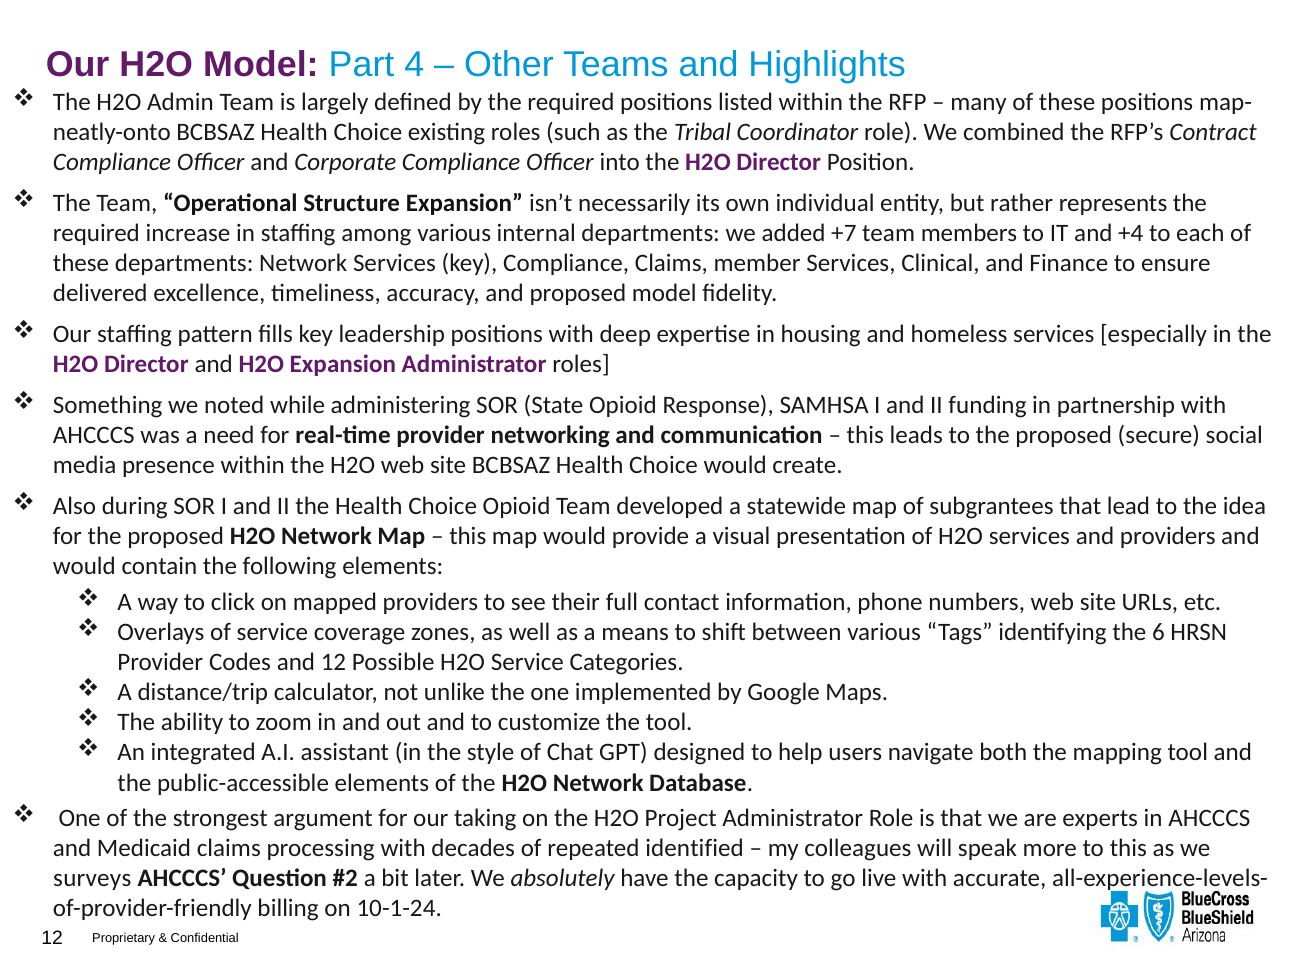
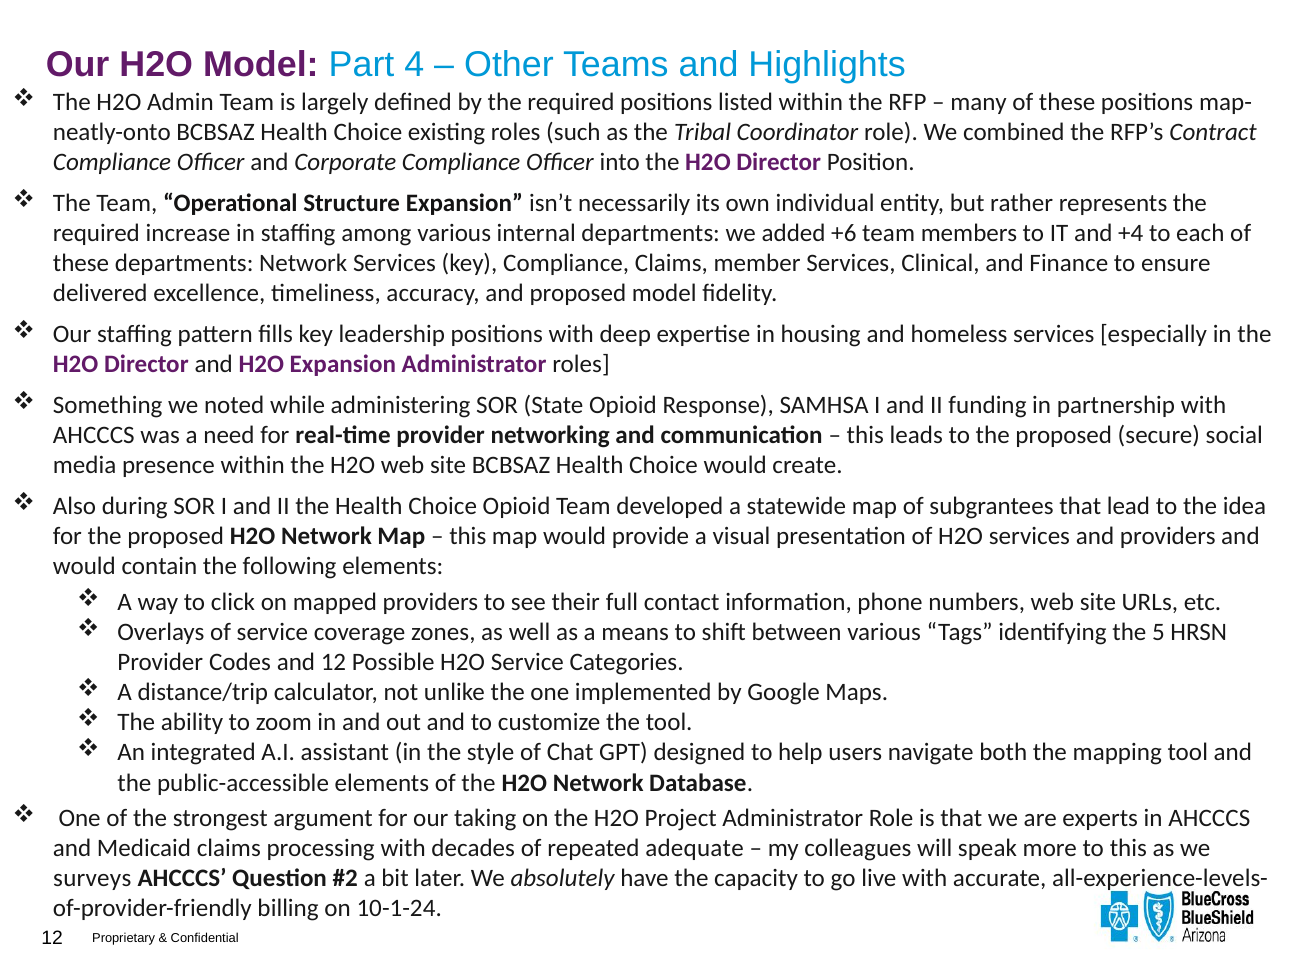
+7: +7 -> +6
6: 6 -> 5
identified: identified -> adequate
